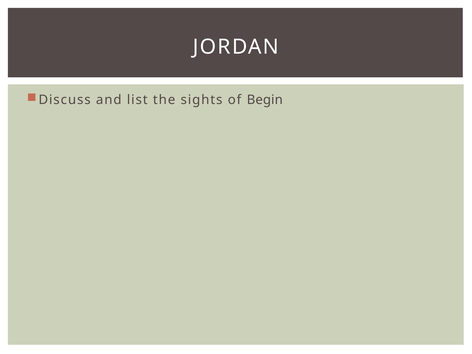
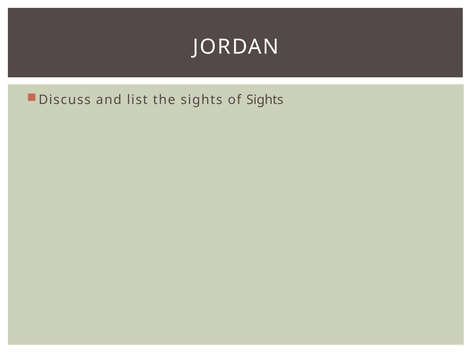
of Begin: Begin -> Sights
